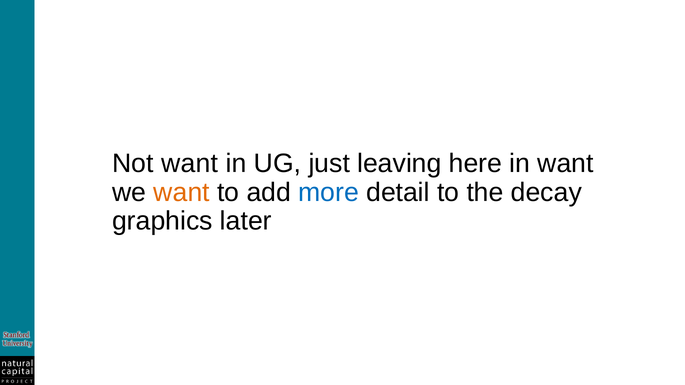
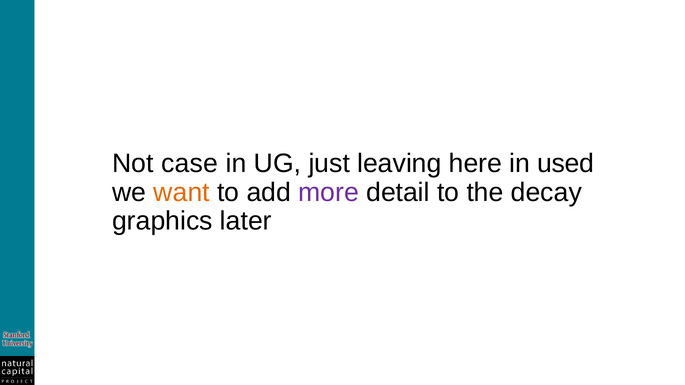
Not want: want -> case
in want: want -> used
more colour: blue -> purple
